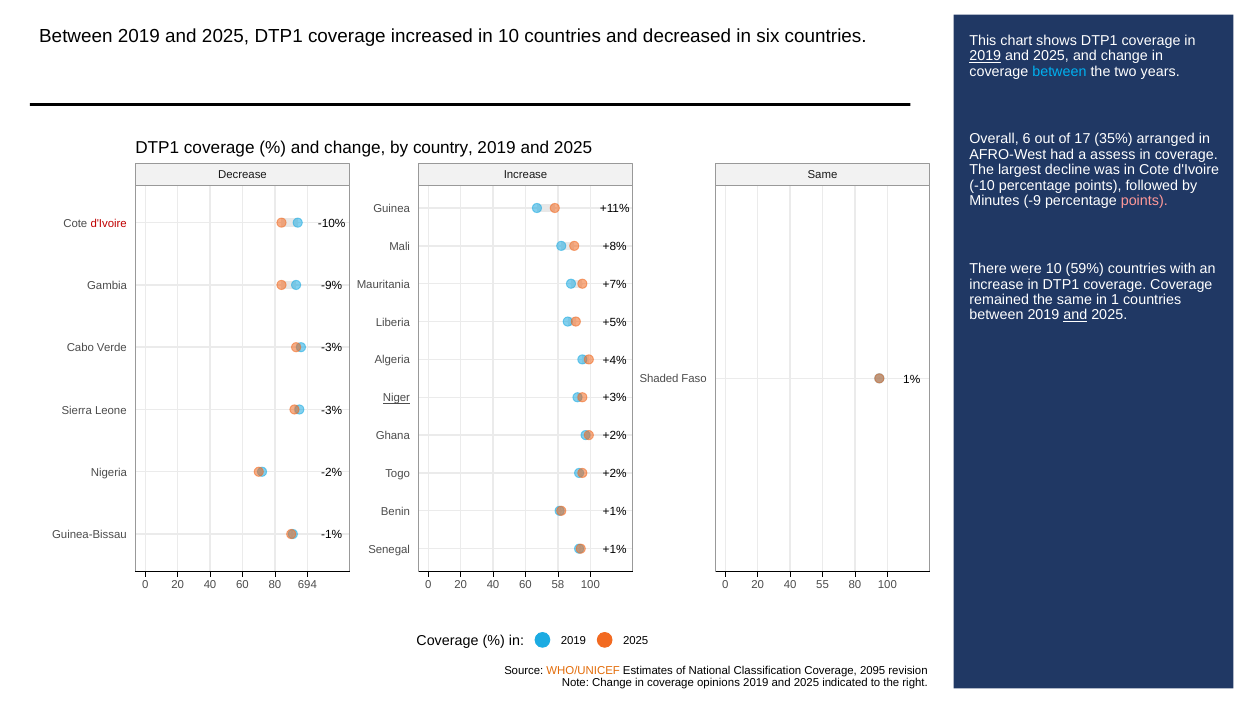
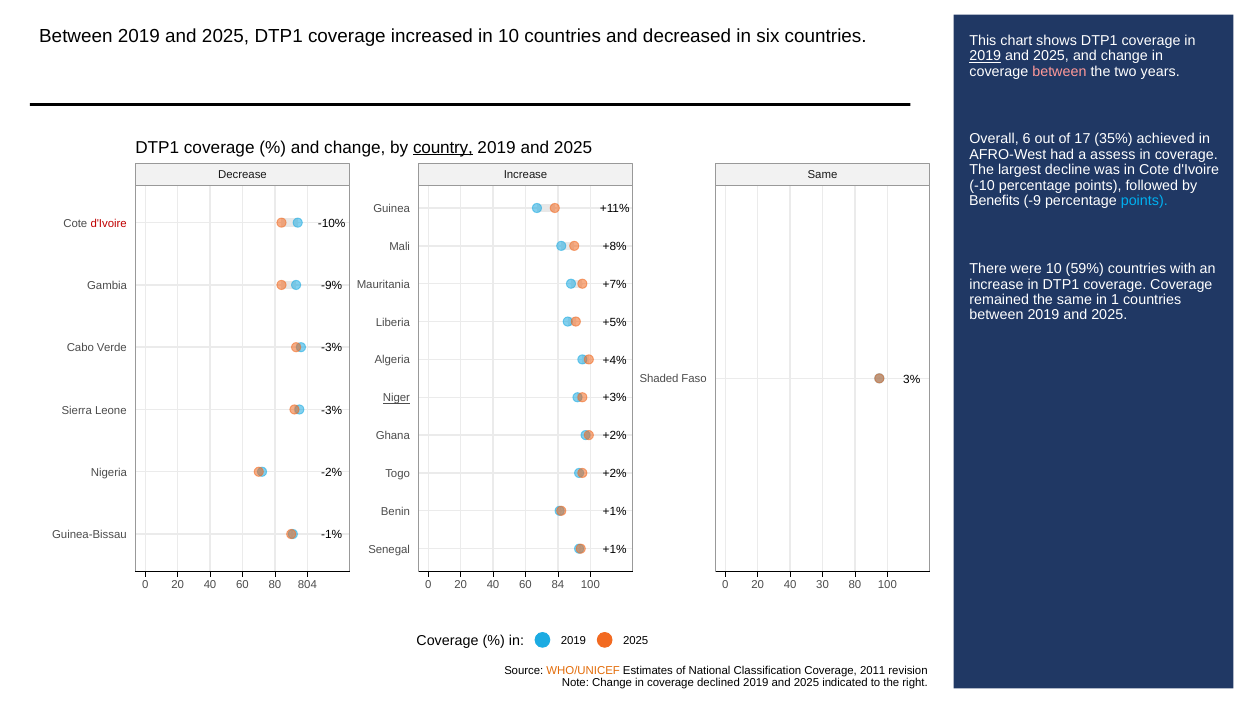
between at (1059, 71) colour: light blue -> pink
arranged: arranged -> achieved
country underline: none -> present
Minutes: Minutes -> Benefits
points at (1144, 201) colour: pink -> light blue
and at (1075, 315) underline: present -> none
1%: 1% -> 3%
694: 694 -> 804
58: 58 -> 84
55: 55 -> 30
2095: 2095 -> 2011
opinions: opinions -> declined
